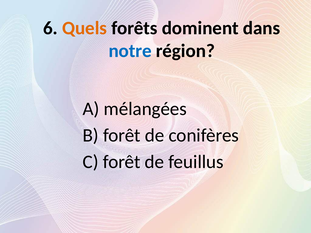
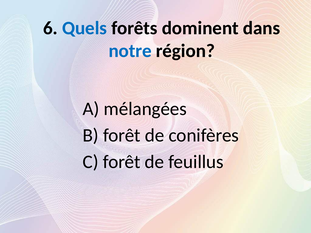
Quels colour: orange -> blue
